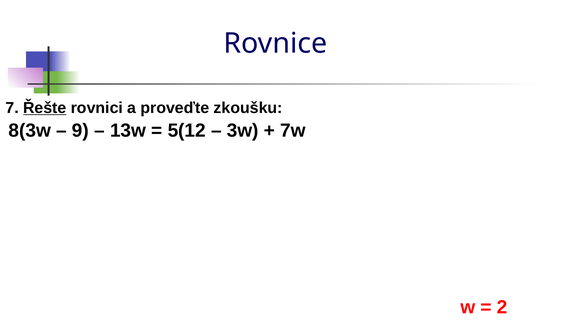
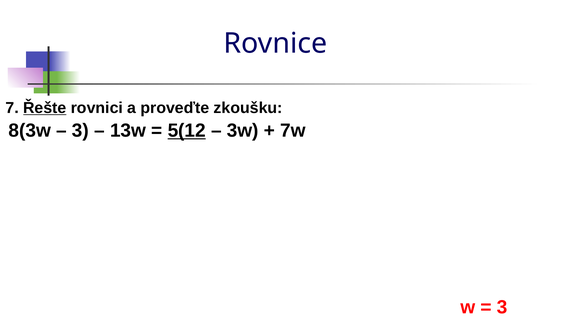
9 at (80, 131): 9 -> 3
5(12 underline: none -> present
2 at (502, 307): 2 -> 3
